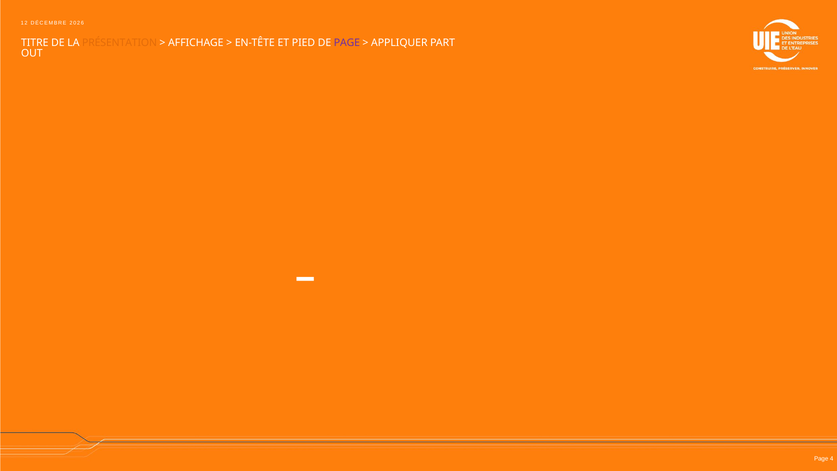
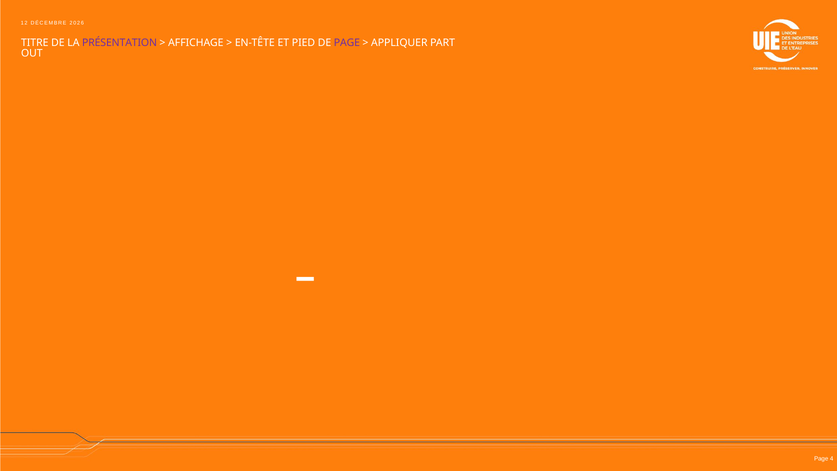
PRÉSENTATION colour: orange -> purple
